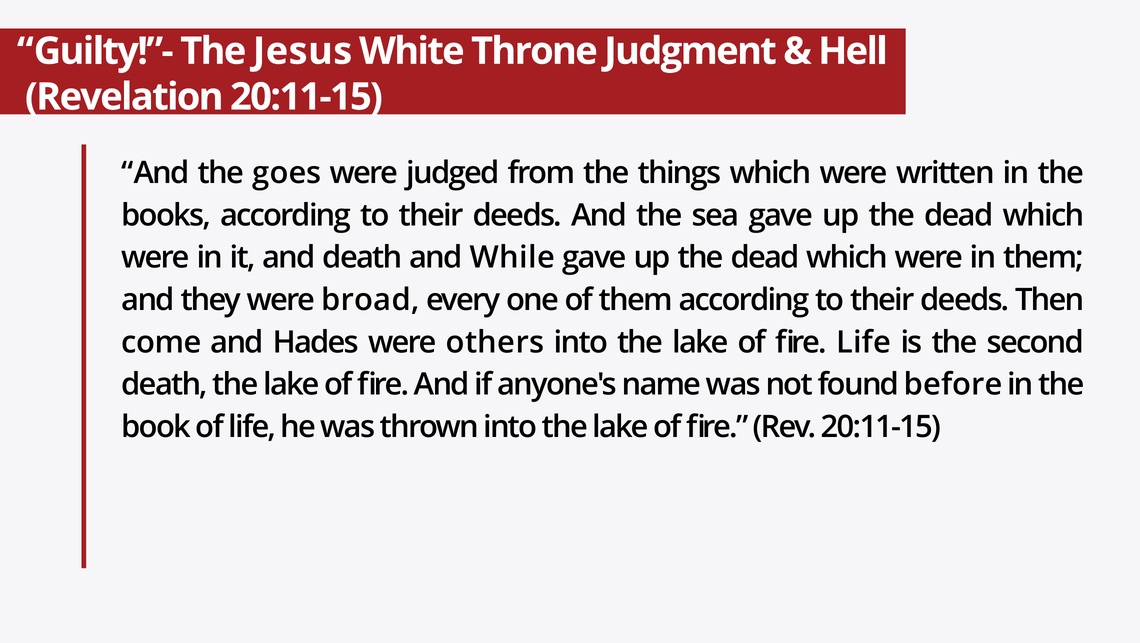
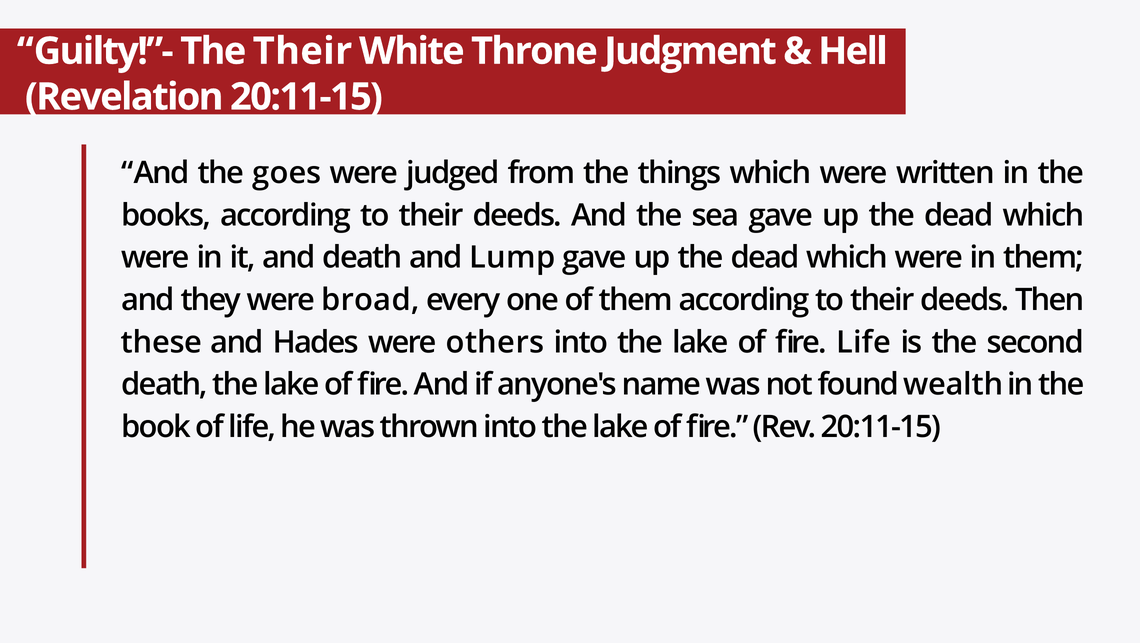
The Jesus: Jesus -> Their
While: While -> Lump
come: come -> these
before: before -> wealth
